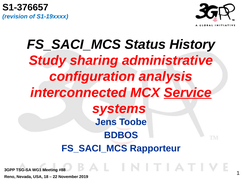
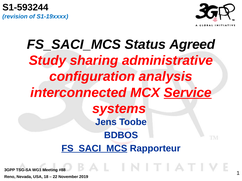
S1-376657: S1-376657 -> S1-593244
History: History -> Agreed
FS_SACI_MCS at (94, 149) underline: none -> present
